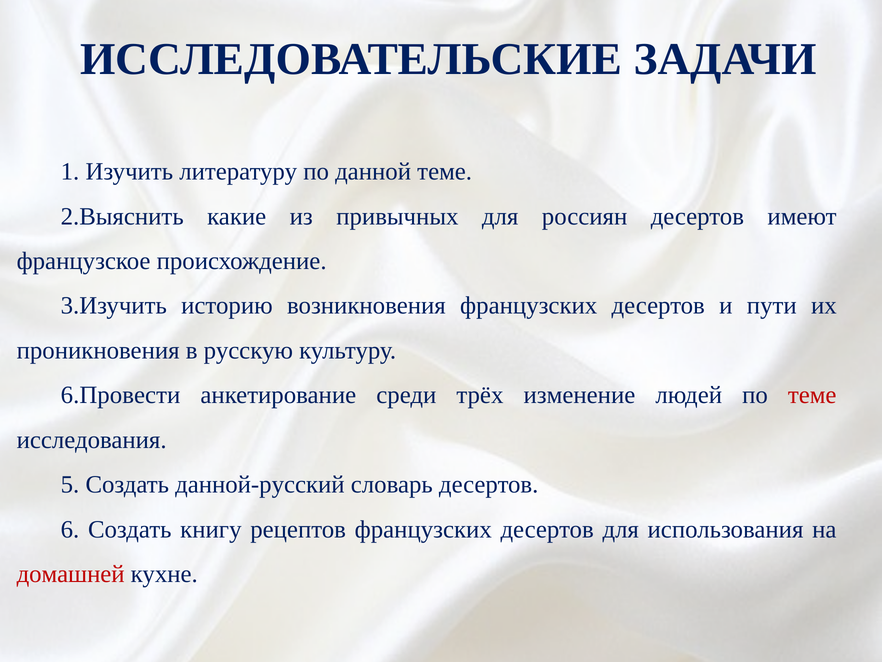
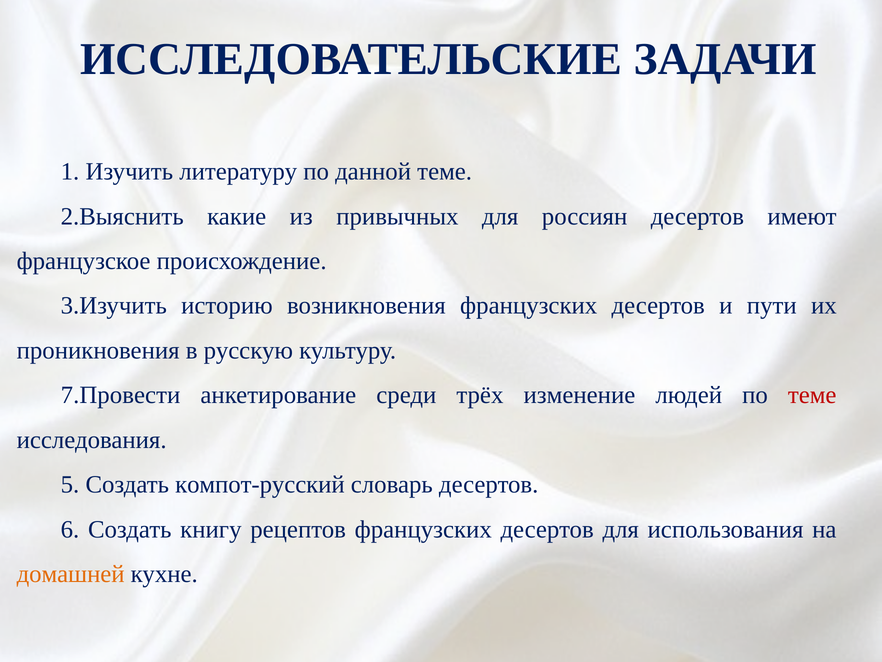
6.Провести: 6.Провести -> 7.Провести
данной-русский: данной-русский -> компот-русский
домашней colour: red -> orange
